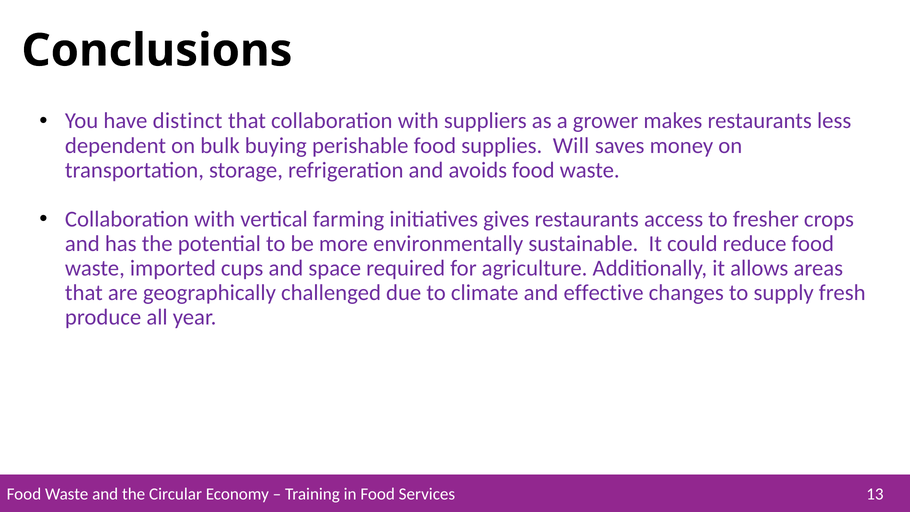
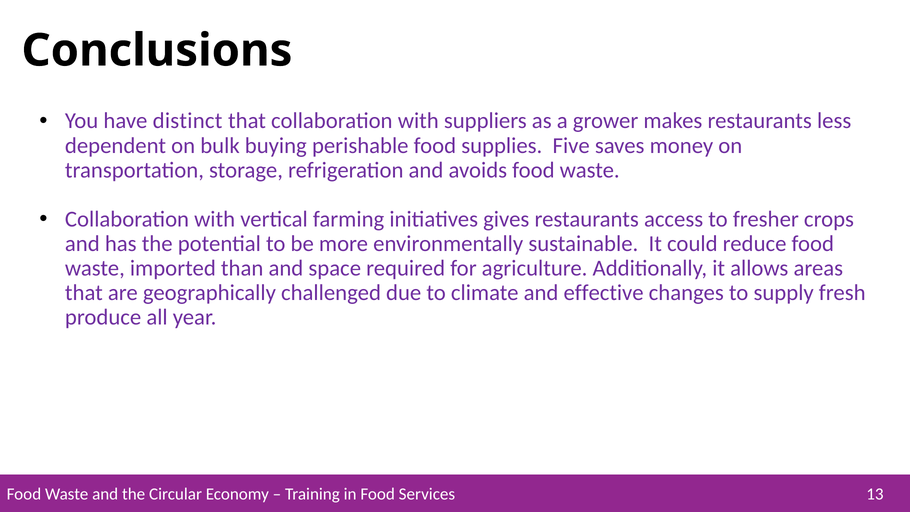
Will: Will -> Five
cups: cups -> than
